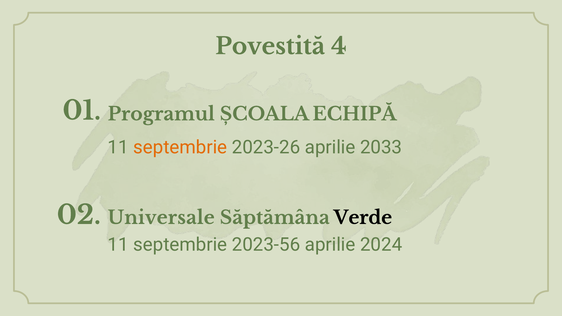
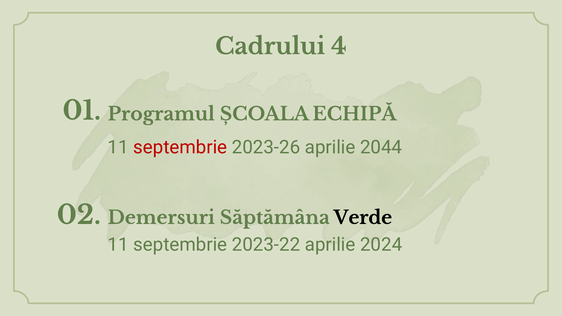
Povestită: Povestită -> Cadrului
septembrie at (180, 147) colour: orange -> red
2033: 2033 -> 2044
Universale: Universale -> Demersuri
2023-56: 2023-56 -> 2023-22
